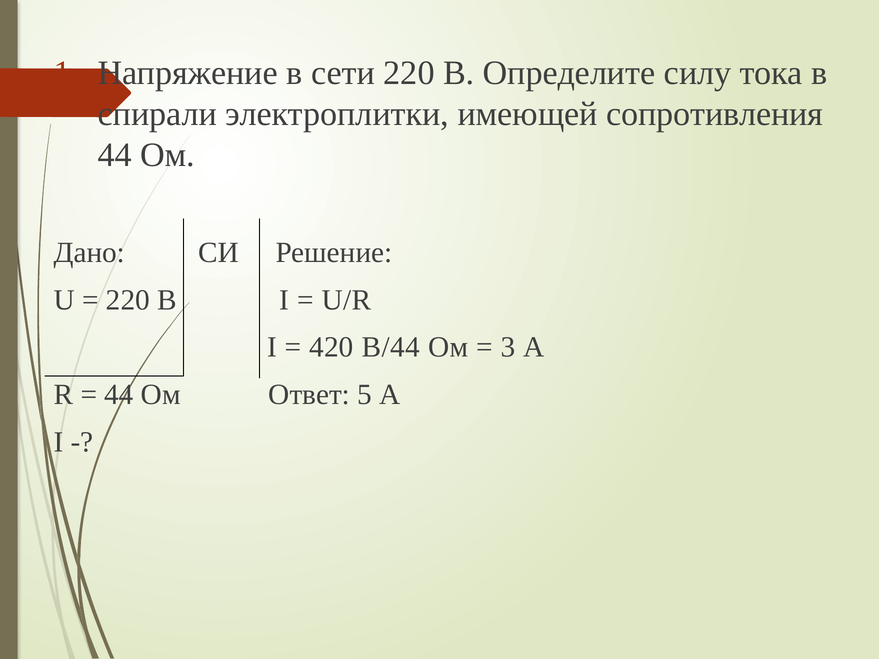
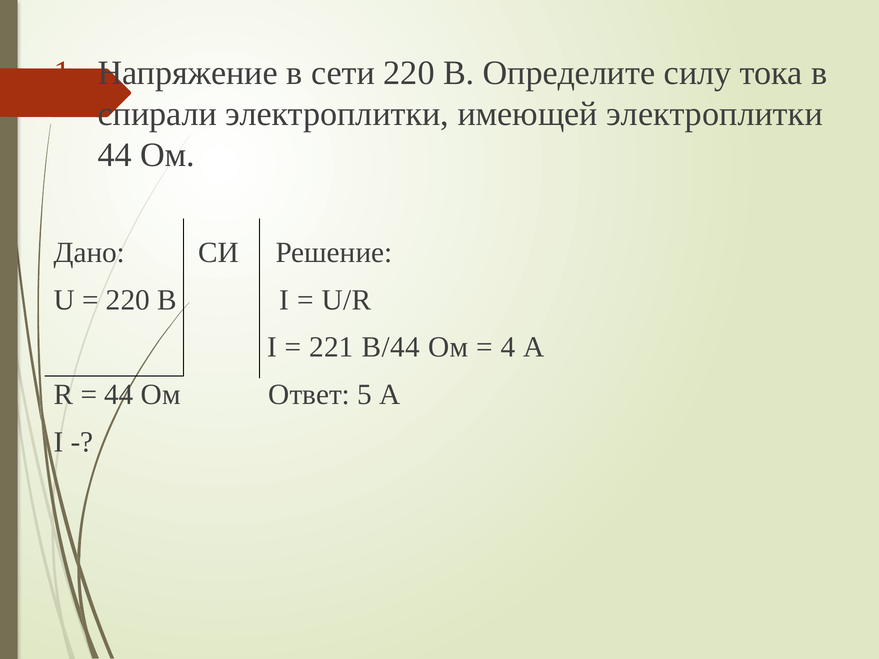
имеющей сопротивления: сопротивления -> электроплитки
420: 420 -> 221
3: 3 -> 4
